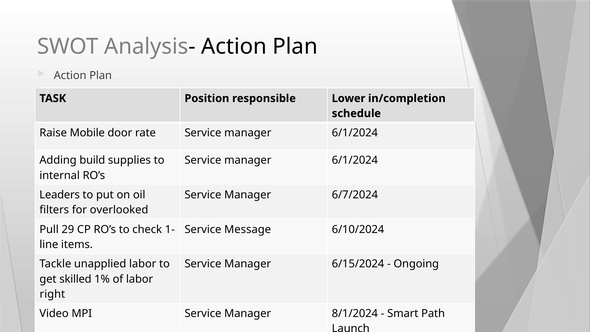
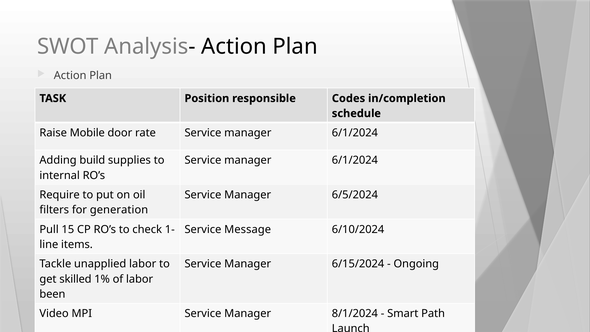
Lower: Lower -> Codes
Leaders: Leaders -> Require
6/7/2024: 6/7/2024 -> 6/5/2024
overlooked: overlooked -> generation
29: 29 -> 15
right: right -> been
